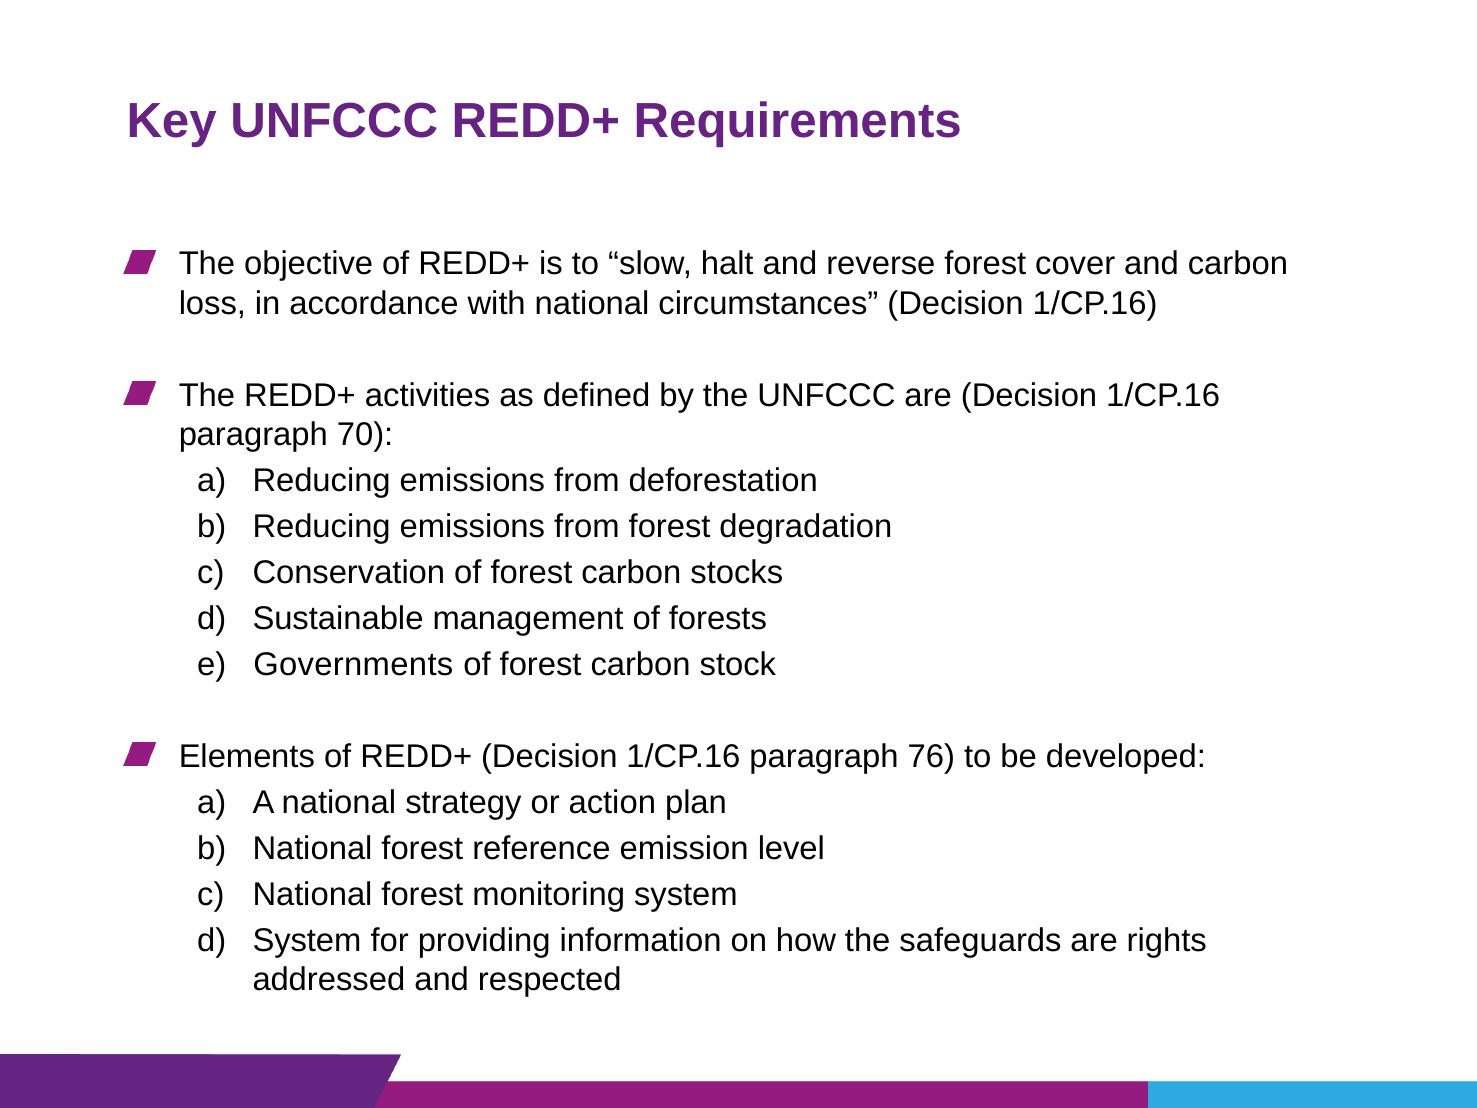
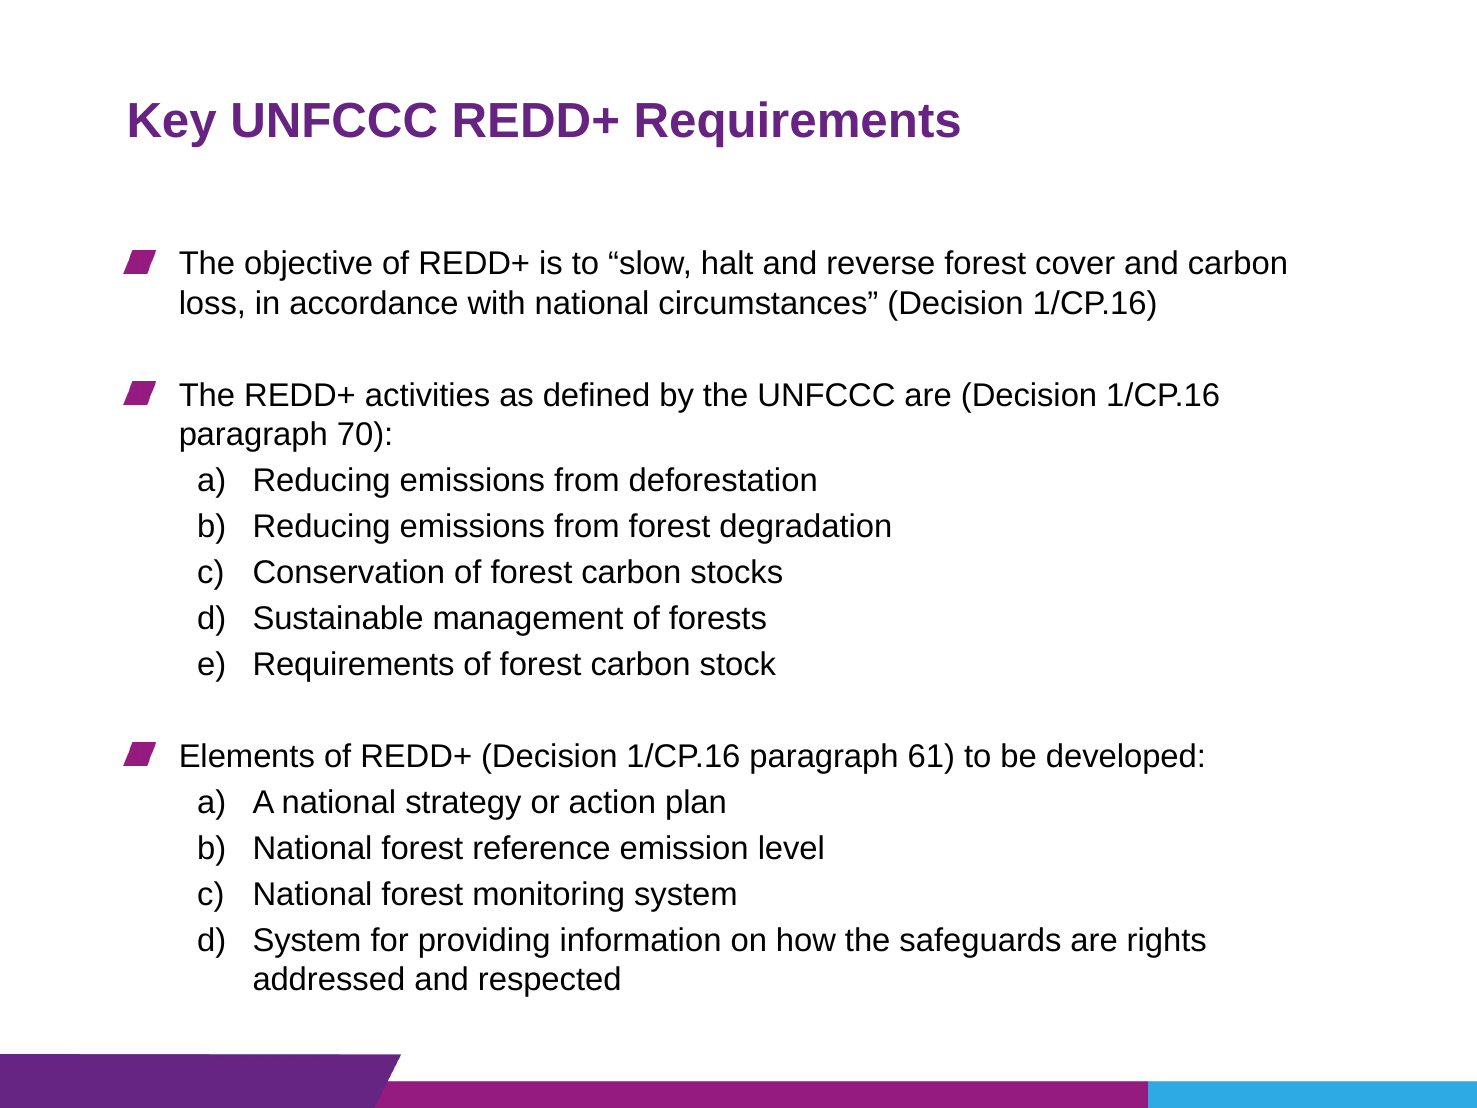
Governments at (353, 664): Governments -> Requirements
76: 76 -> 61
